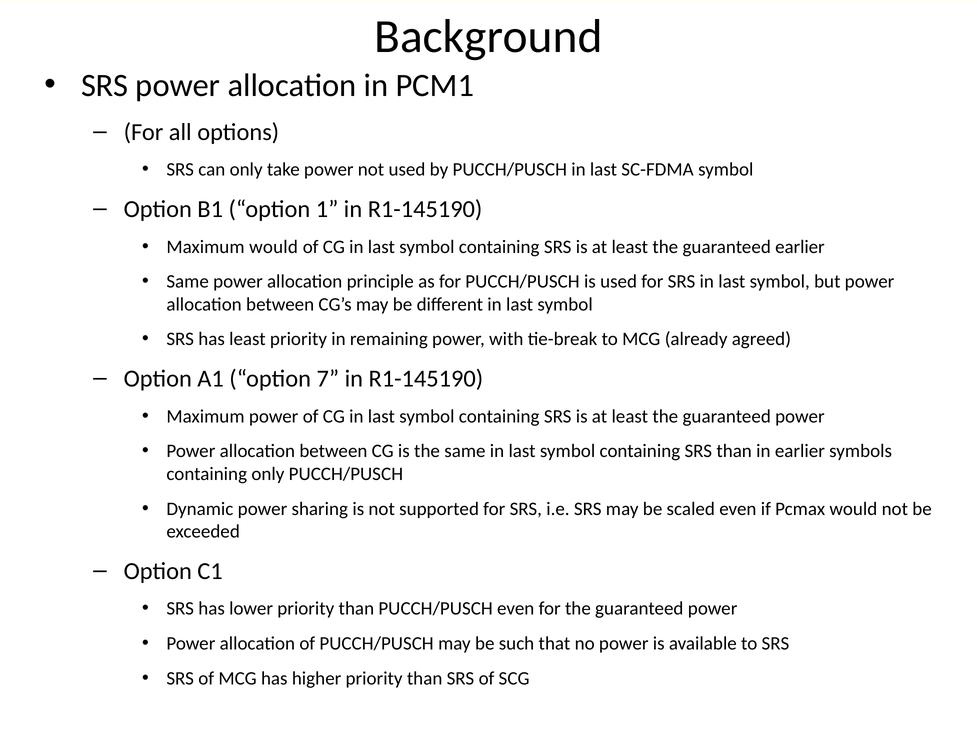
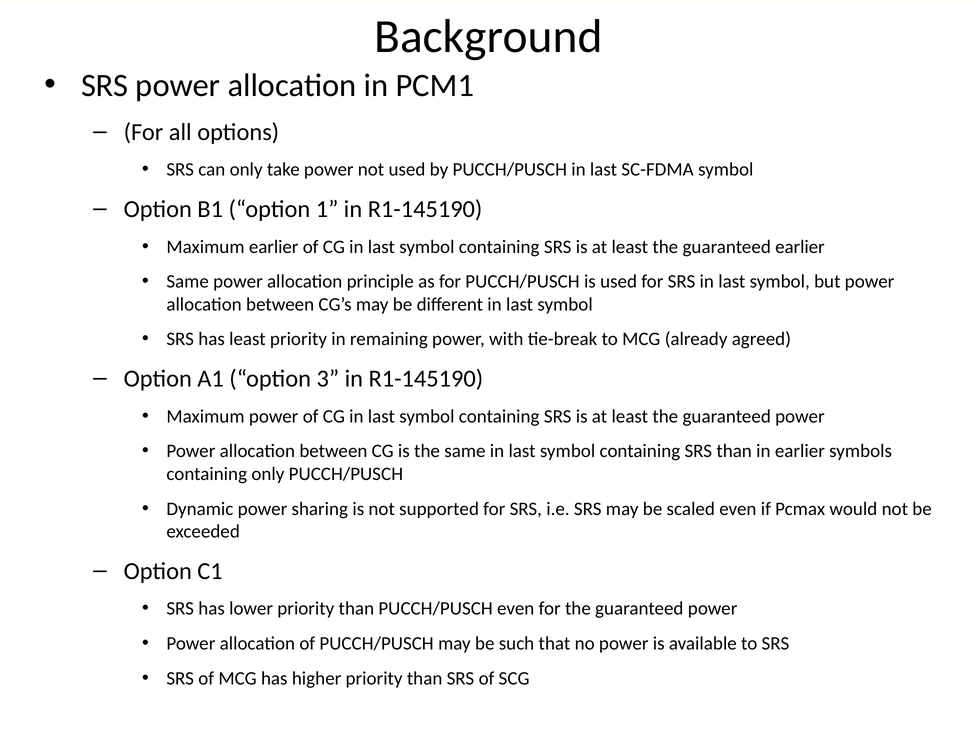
Maximum would: would -> earlier
7: 7 -> 3
